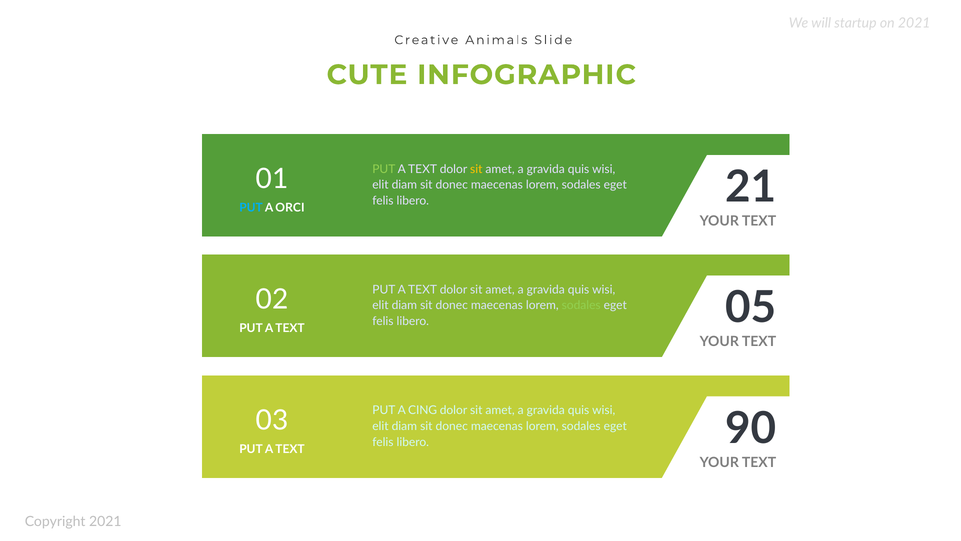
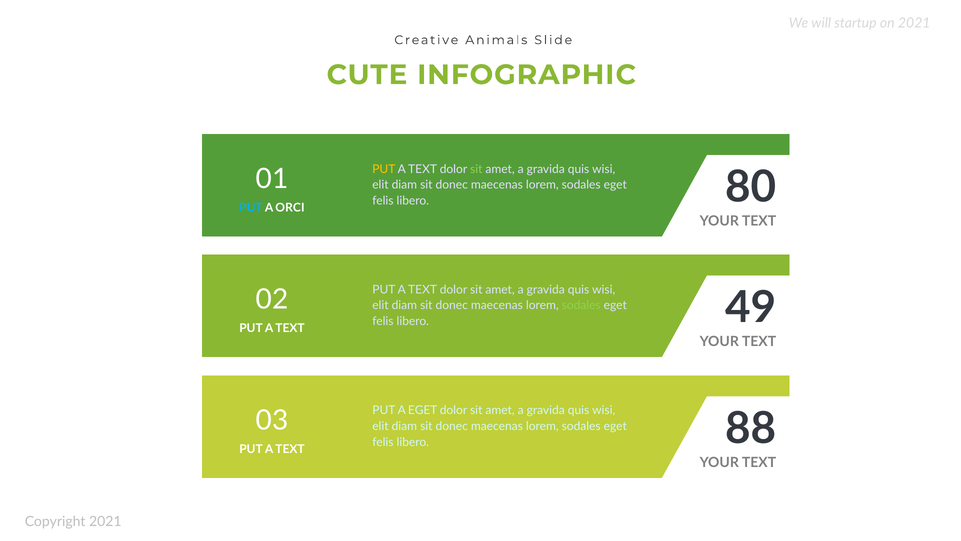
PUT at (384, 169) colour: light green -> yellow
sit at (476, 169) colour: yellow -> light green
21: 21 -> 80
05: 05 -> 49
A CING: CING -> EGET
90: 90 -> 88
